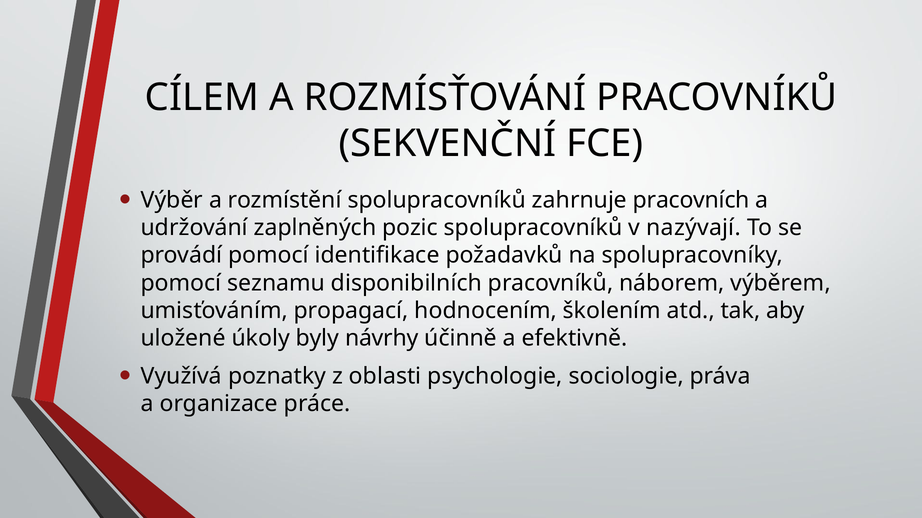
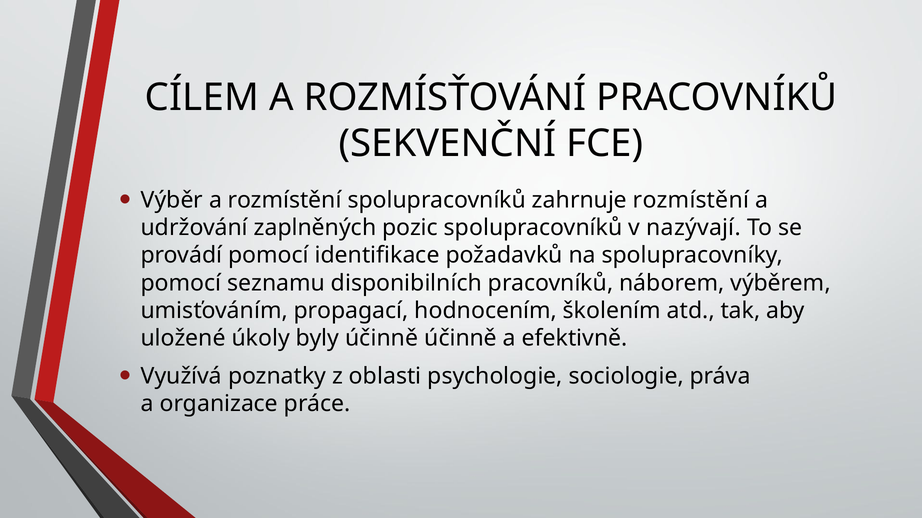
zahrnuje pracovních: pracovních -> rozmístění
byly návrhy: návrhy -> účinně
